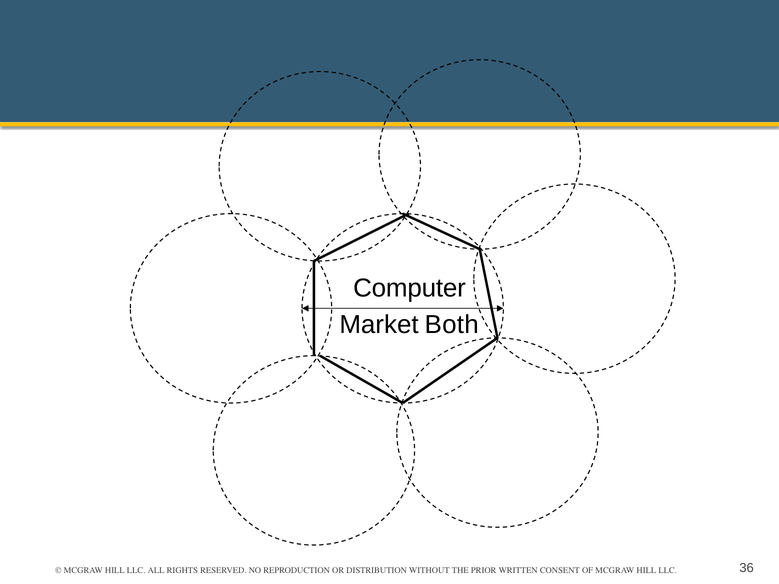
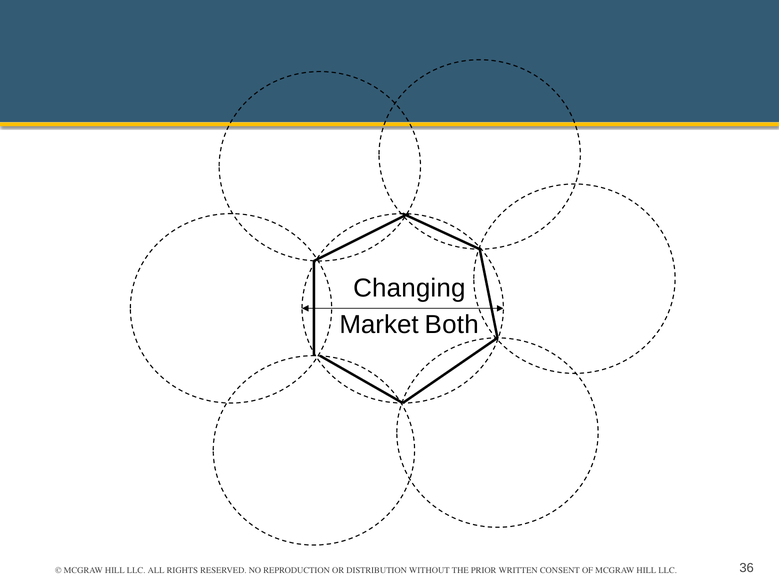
Computer: Computer -> Changing
